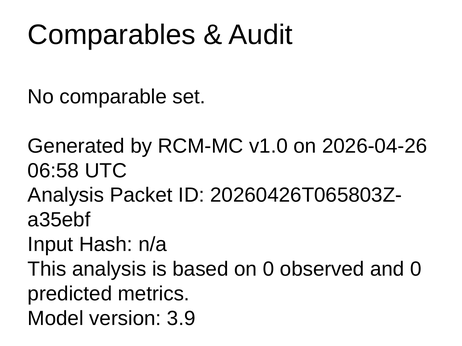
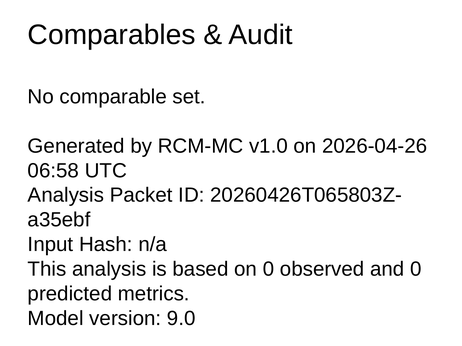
3.9: 3.9 -> 9.0
